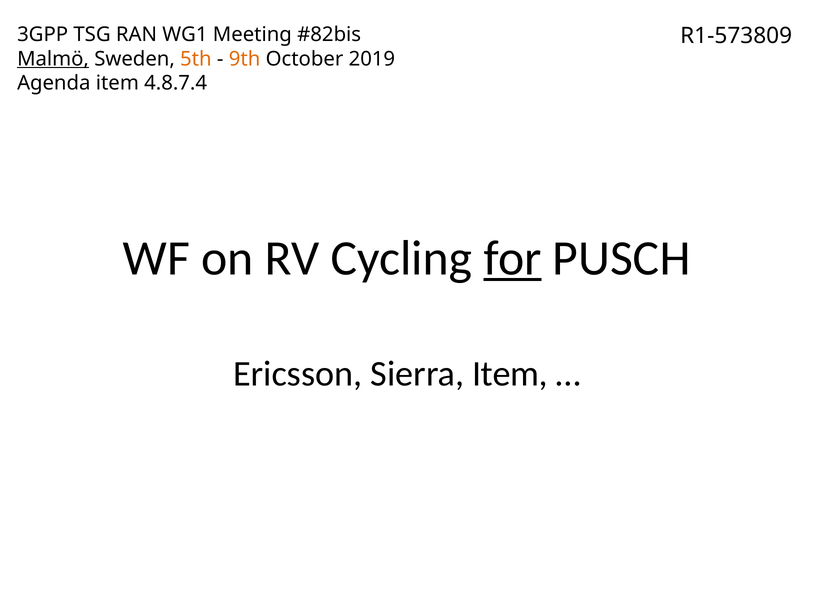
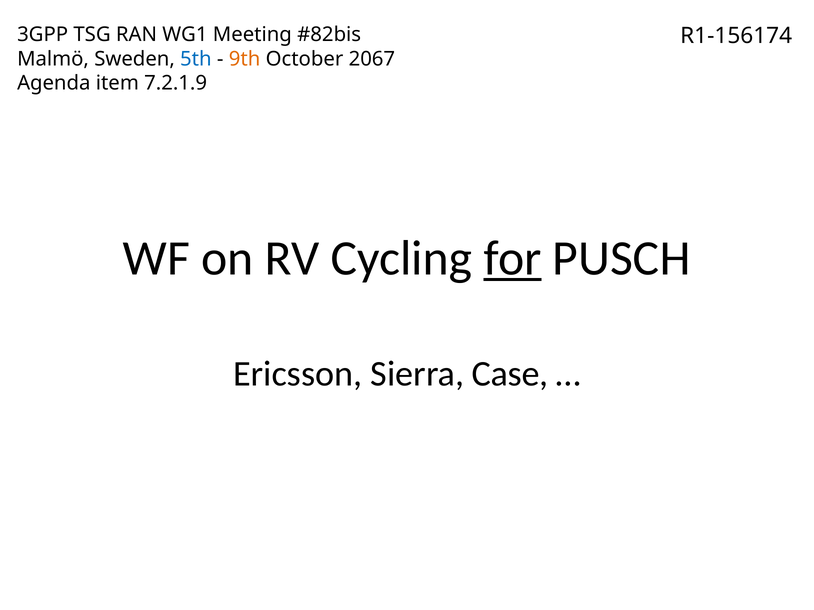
R1-573809: R1-573809 -> R1-156174
Malmö underline: present -> none
5th colour: orange -> blue
2019: 2019 -> 2067
4.8.7.4: 4.8.7.4 -> 7.2.1.9
Sierra Item: Item -> Case
